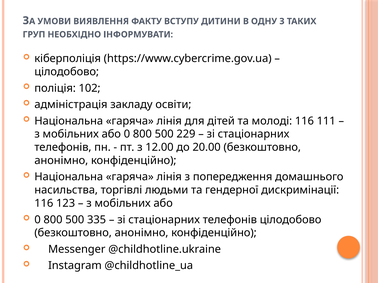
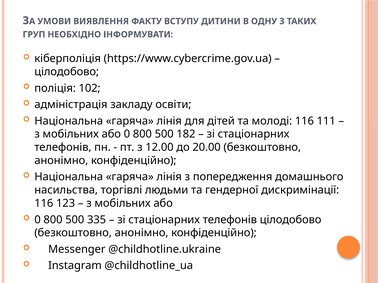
229: 229 -> 182
